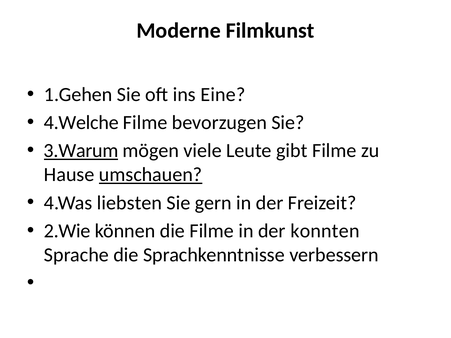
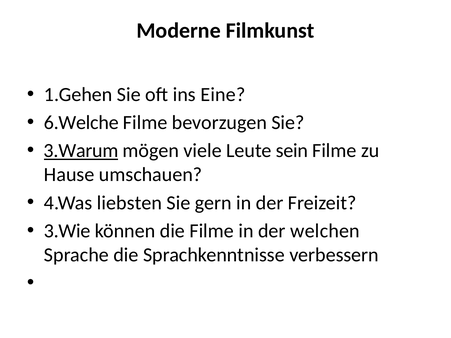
4.Welche: 4.Welche -> 6.Welche
gibt: gibt -> sein
umschauen underline: present -> none
2.Wie: 2.Wie -> 3.Wie
konnten: konnten -> welchen
